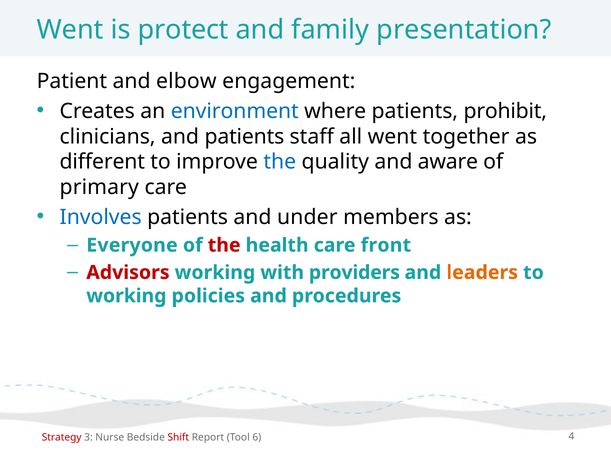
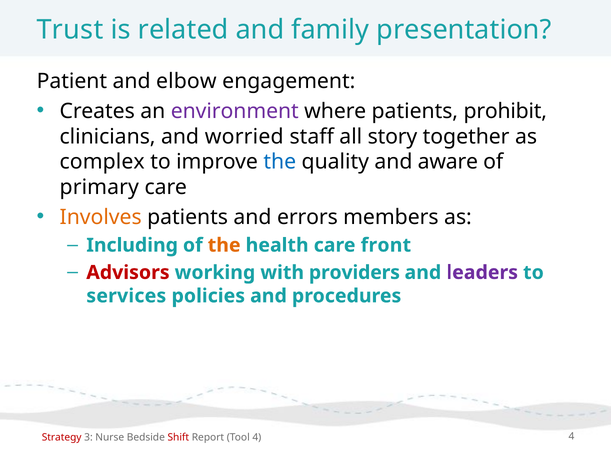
Went at (70, 30): Went -> Trust
protect: protect -> related
environment colour: blue -> purple
and patients: patients -> worried
all went: went -> story
different: different -> complex
Involves colour: blue -> orange
under: under -> errors
Everyone: Everyone -> Including
the at (224, 245) colour: red -> orange
leaders colour: orange -> purple
working at (126, 296): working -> services
Tool 6: 6 -> 4
